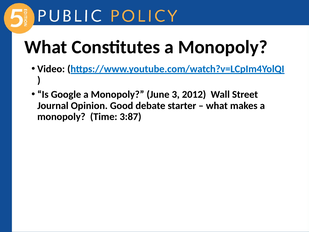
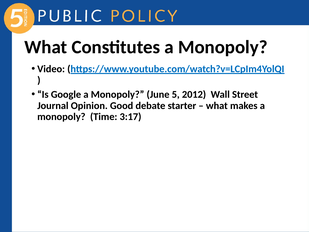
3: 3 -> 5
3:87: 3:87 -> 3:17
